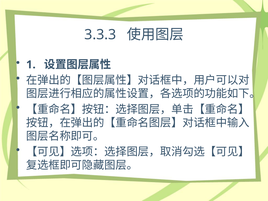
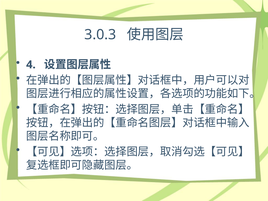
3.3.3: 3.3.3 -> 3.0.3
1: 1 -> 4
